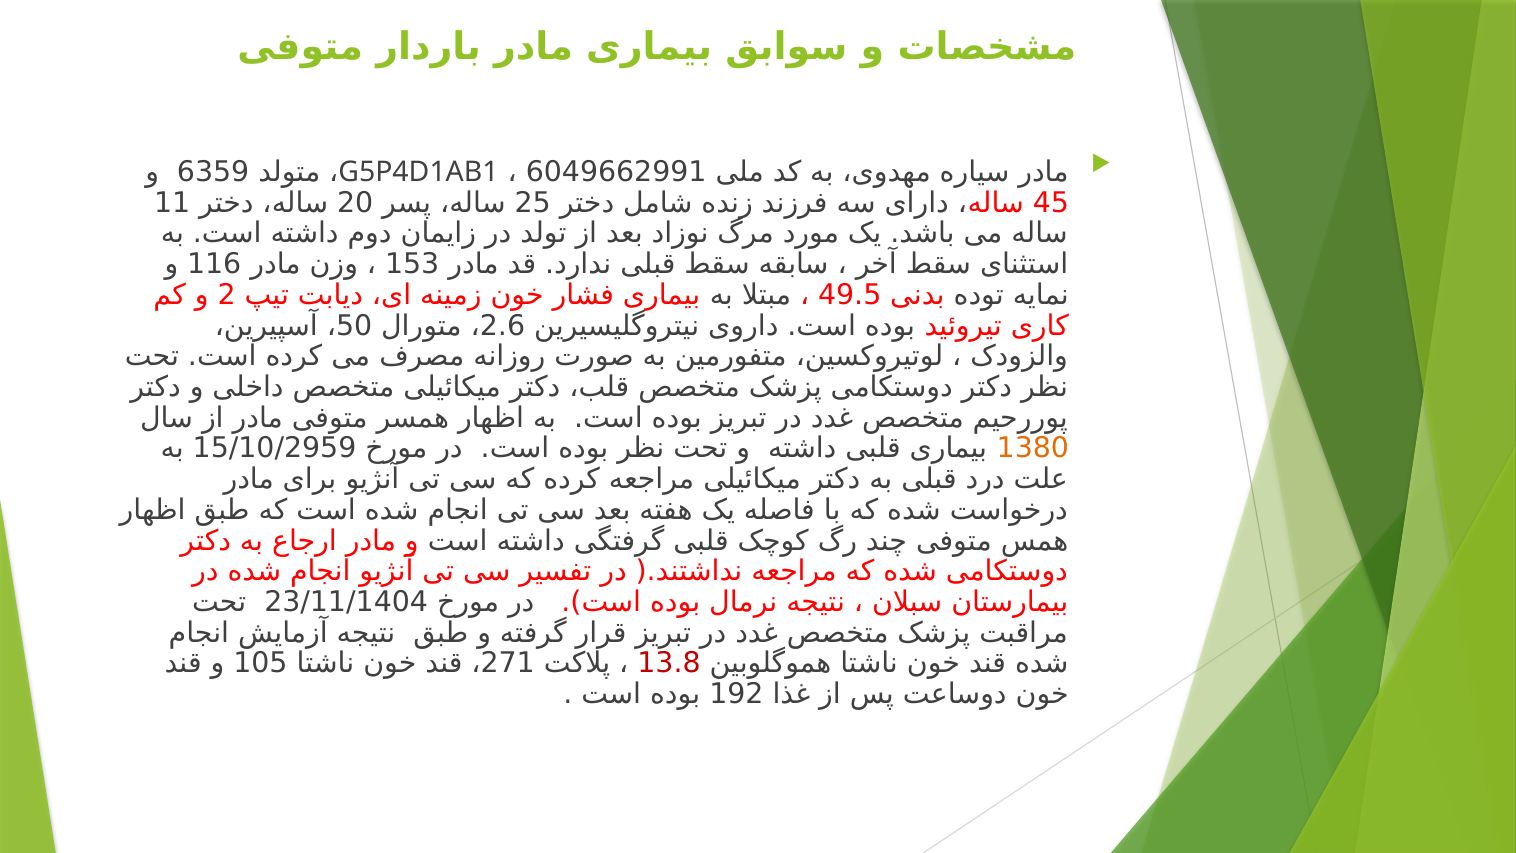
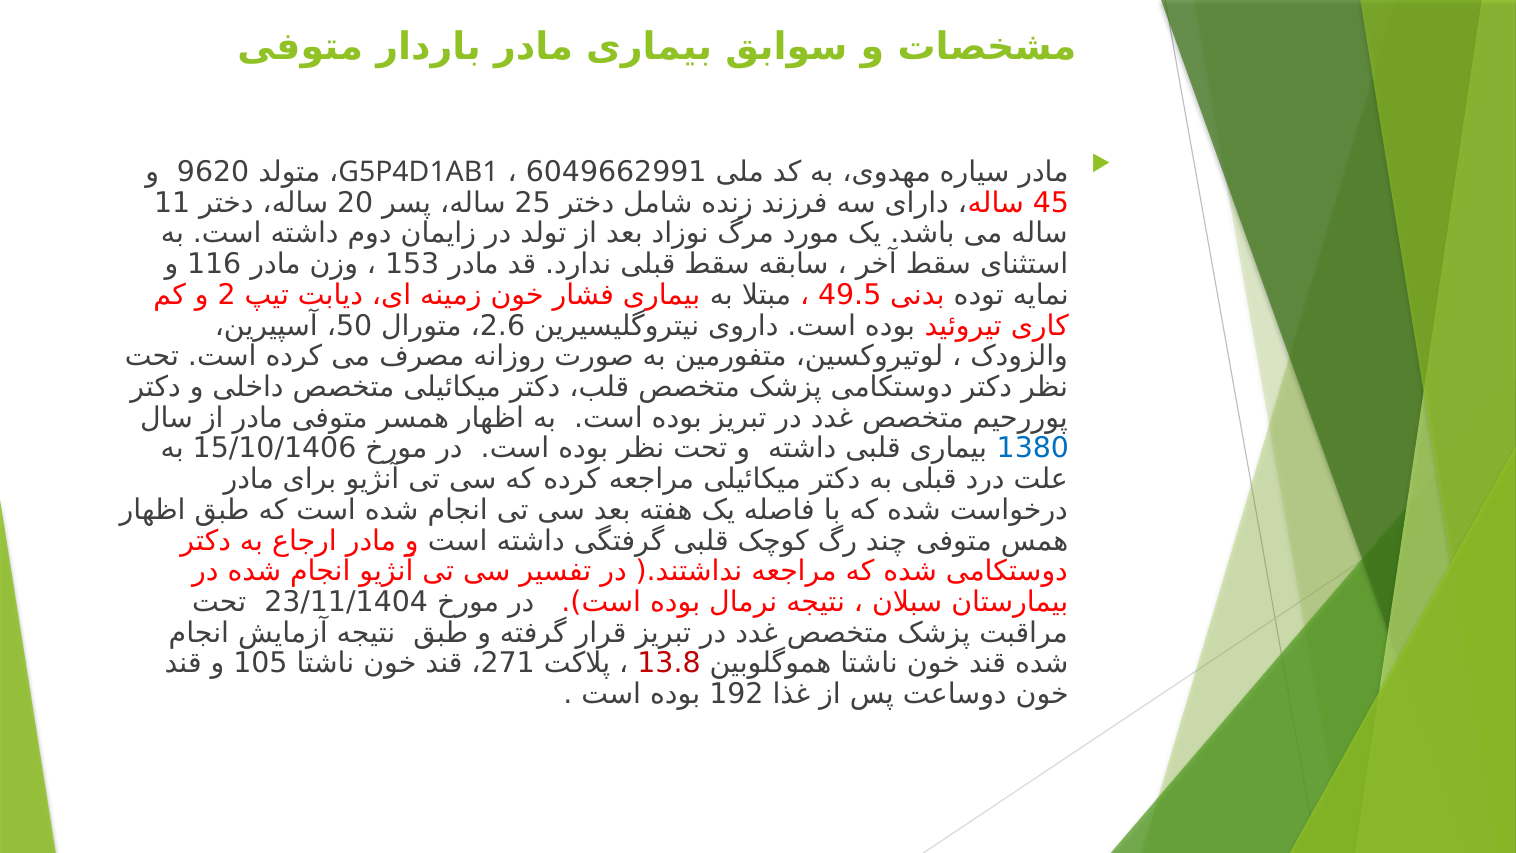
6359: 6359 -> 9620
15/10/2959: 15/10/2959 -> 15/10/1406
1380 colour: orange -> blue
